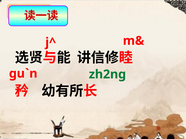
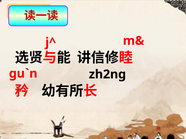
zh2ng colour: green -> black
